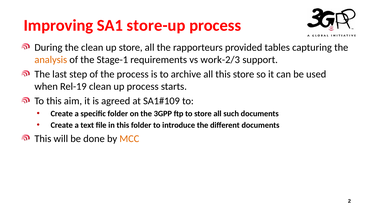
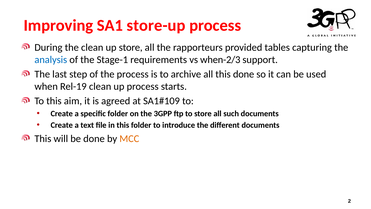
analysis colour: orange -> blue
work-2/3: work-2/3 -> when-2/3
this store: store -> done
